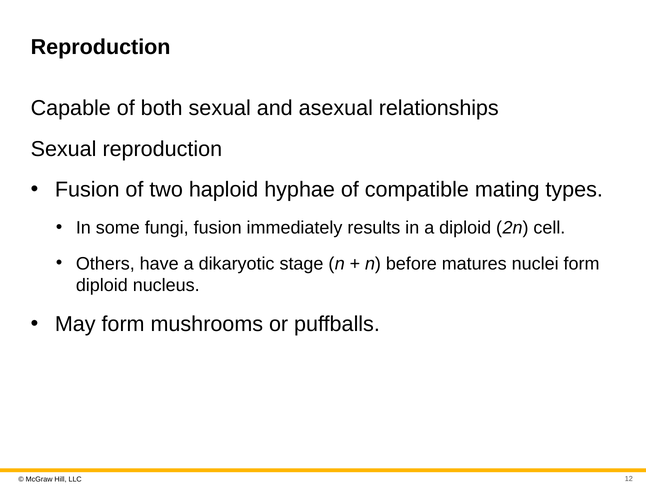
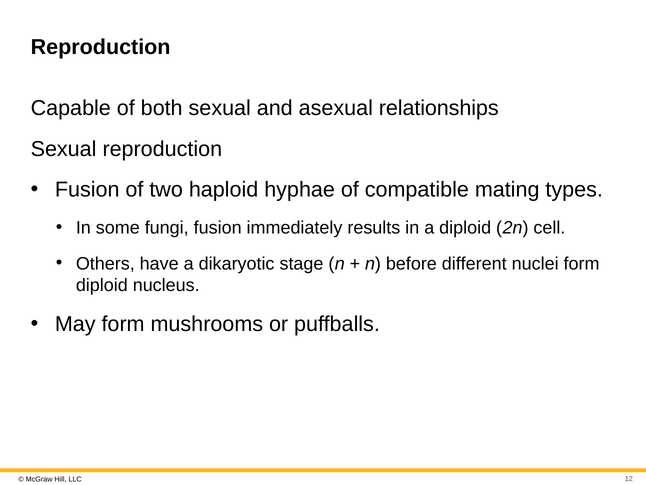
matures: matures -> different
